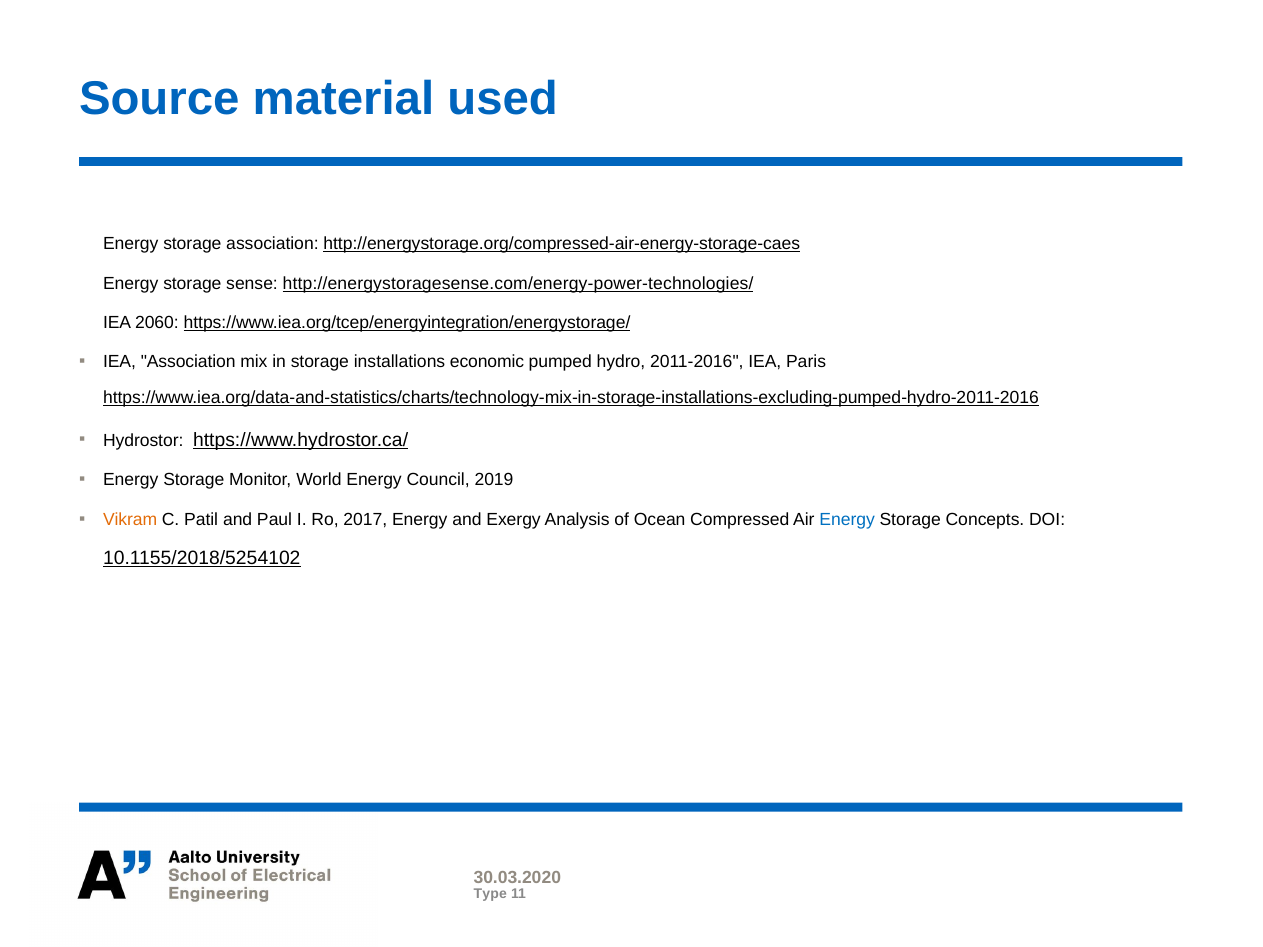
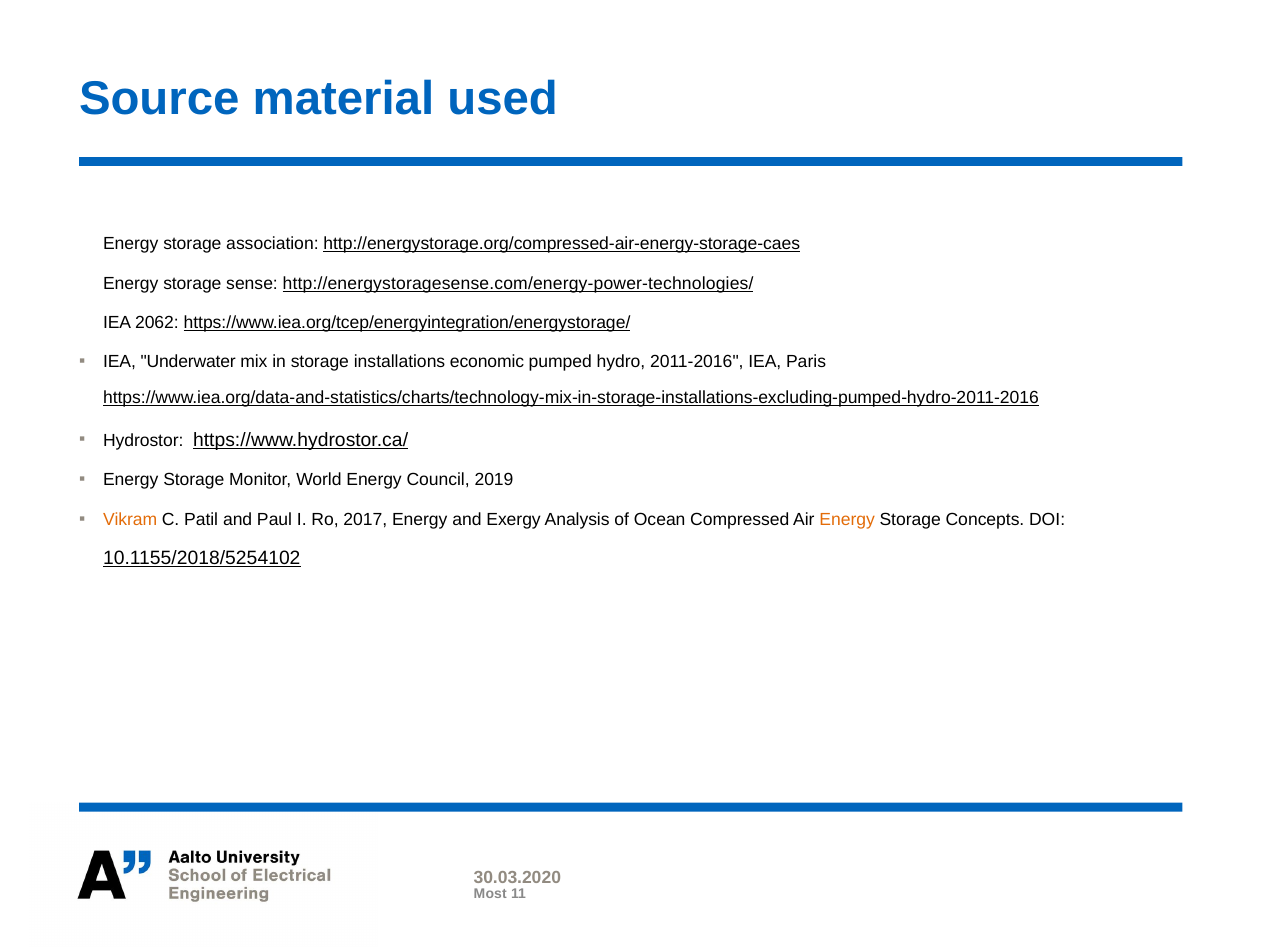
2060: 2060 -> 2062
IEA Association: Association -> Underwater
Energy at (847, 520) colour: blue -> orange
Type: Type -> Most
